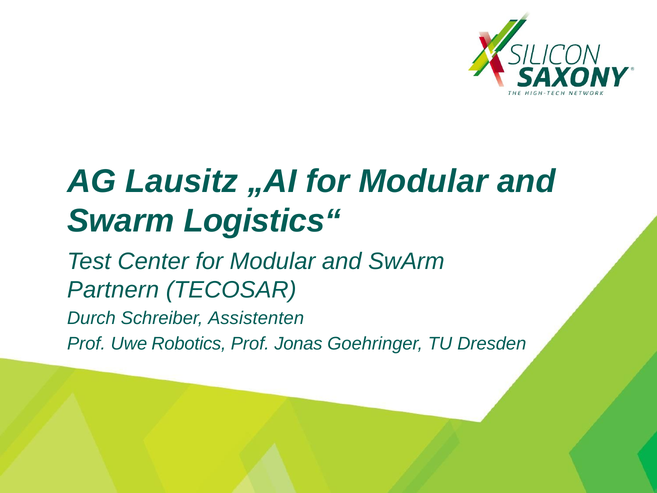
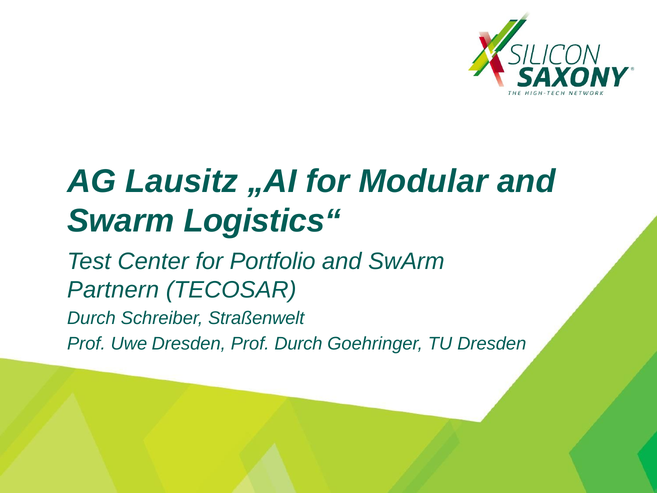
Center for Modular: Modular -> Portfolio
Assistenten: Assistenten -> Straßenwelt
Uwe Robotics: Robotics -> Dresden
Prof Jonas: Jonas -> Durch
